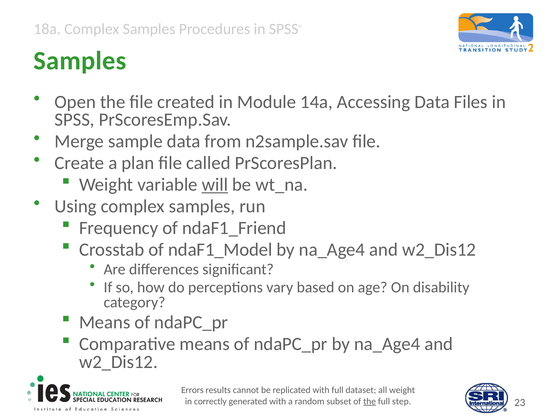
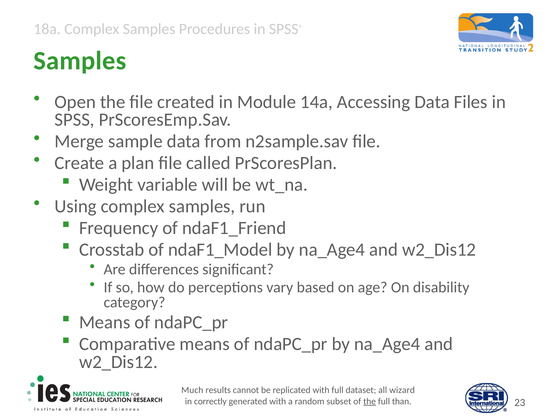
will underline: present -> none
Errors: Errors -> Much
all weight: weight -> wizard
step: step -> than
